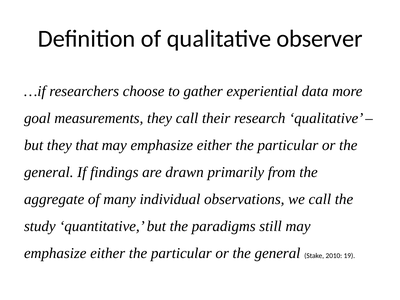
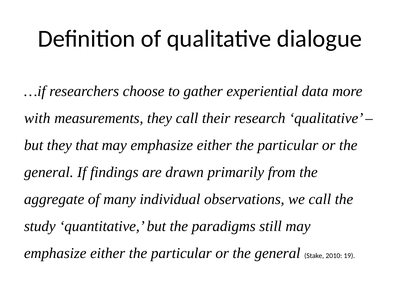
observer: observer -> dialogue
goal: goal -> with
